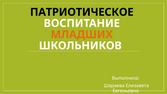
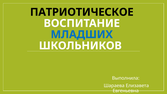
МЛАДШИХ colour: orange -> blue
